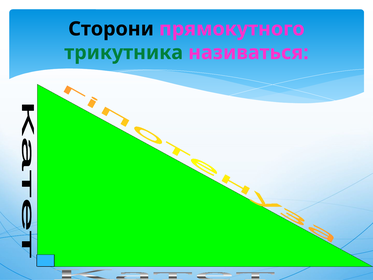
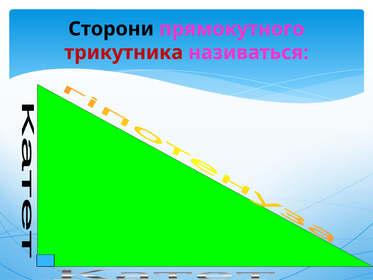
трикутника colour: green -> red
